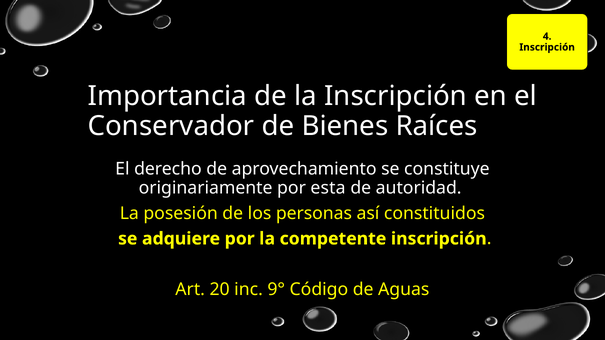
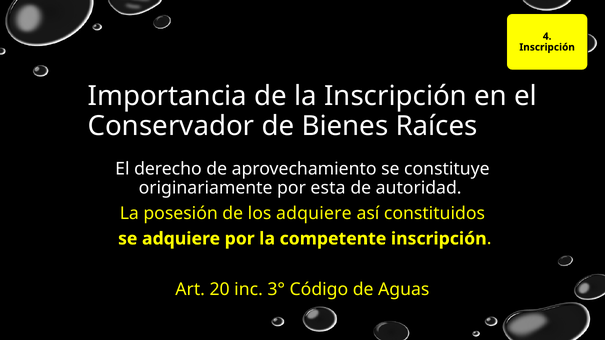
los personas: personas -> adquiere
9°: 9° -> 3°
